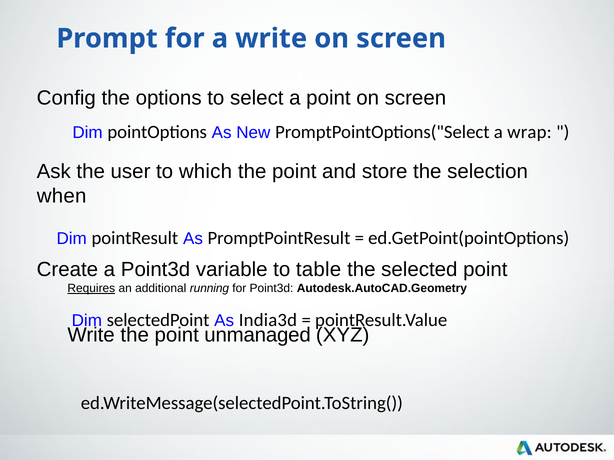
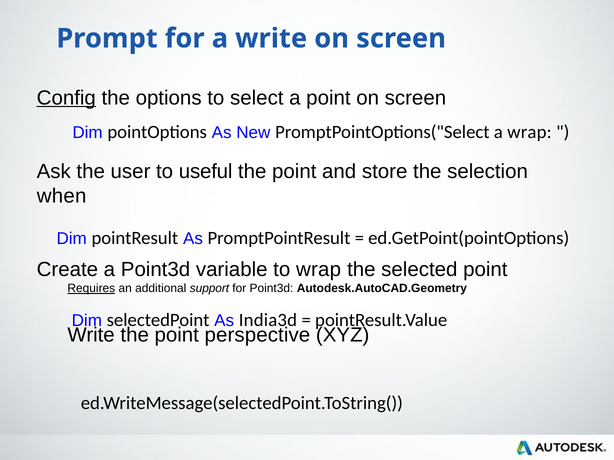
Config underline: none -> present
which: which -> useful
to table: table -> wrap
running: running -> support
unmanaged: unmanaged -> perspective
